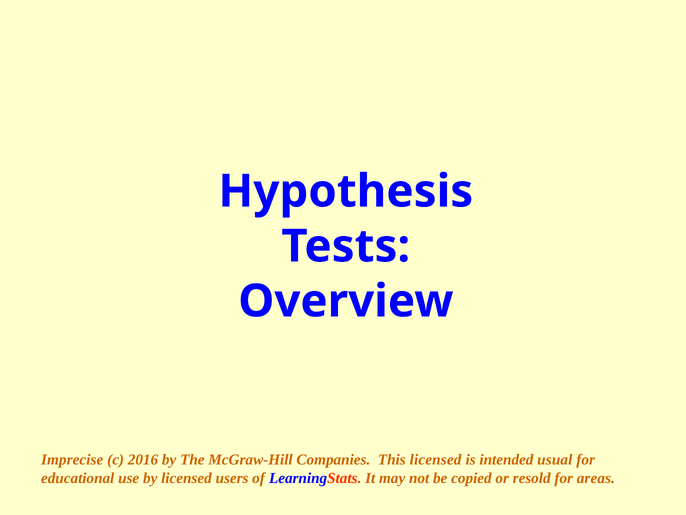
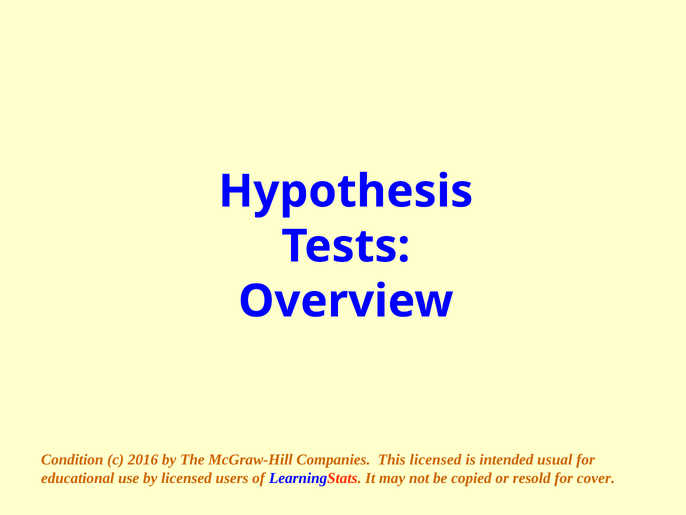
Imprecise: Imprecise -> Condition
areas: areas -> cover
